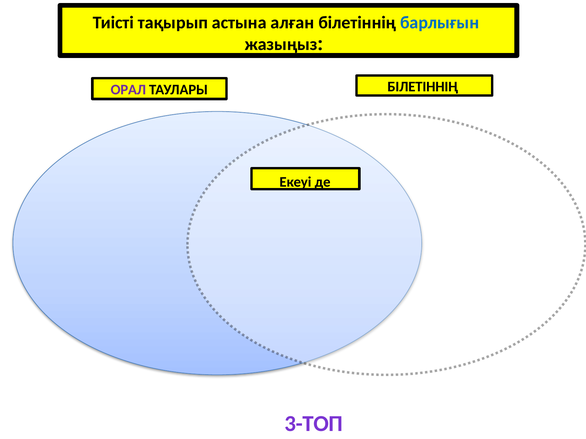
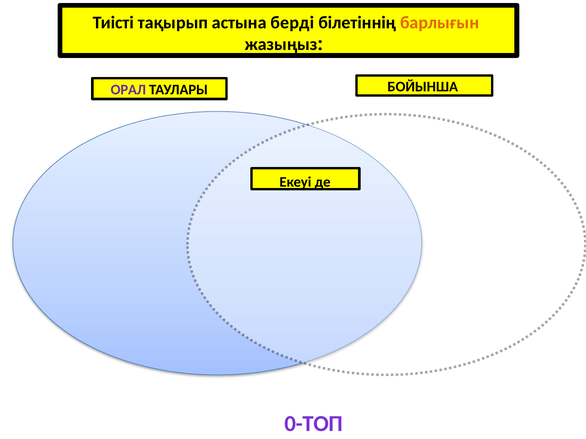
алған: алған -> берді
барлығын colour: blue -> orange
БІЛЕТІННІҢ at (423, 87): БІЛЕТІННІҢ -> БОЙЫНША
3-ТОП: 3-ТОП -> 0-ТОП
